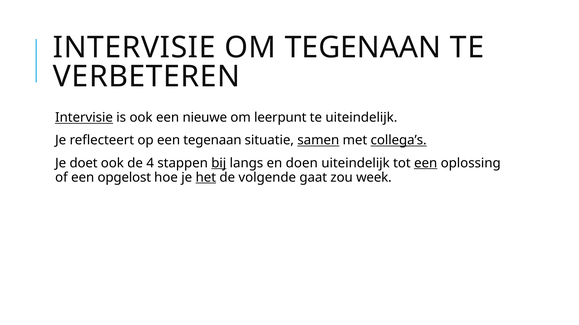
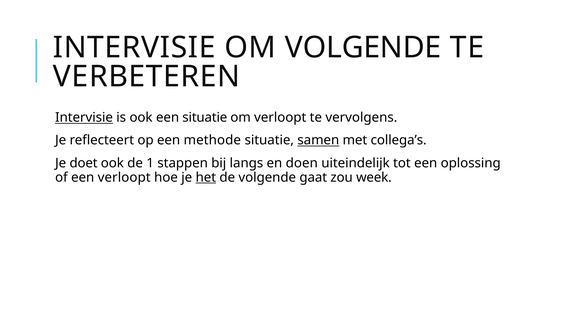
OM TEGENAAN: TEGENAAN -> VOLGENDE
een nieuwe: nieuwe -> situatie
om leerpunt: leerpunt -> verloopt
te uiteindelijk: uiteindelijk -> vervolgens
een tegenaan: tegenaan -> methode
collega’s underline: present -> none
4: 4 -> 1
bij underline: present -> none
een at (426, 163) underline: present -> none
een opgelost: opgelost -> verloopt
